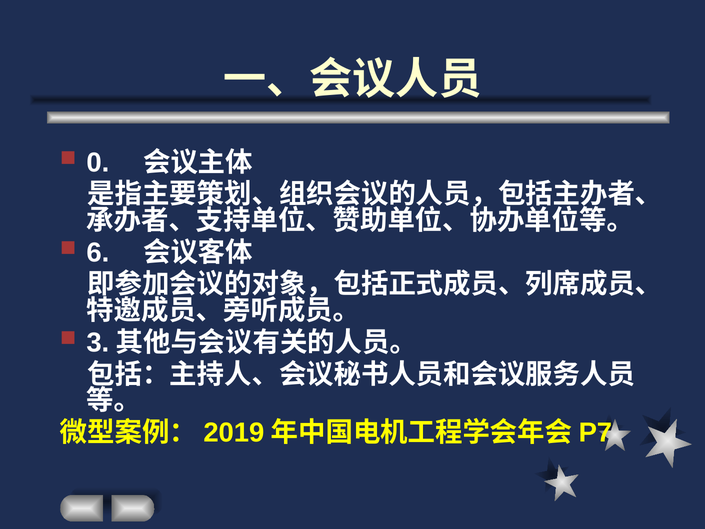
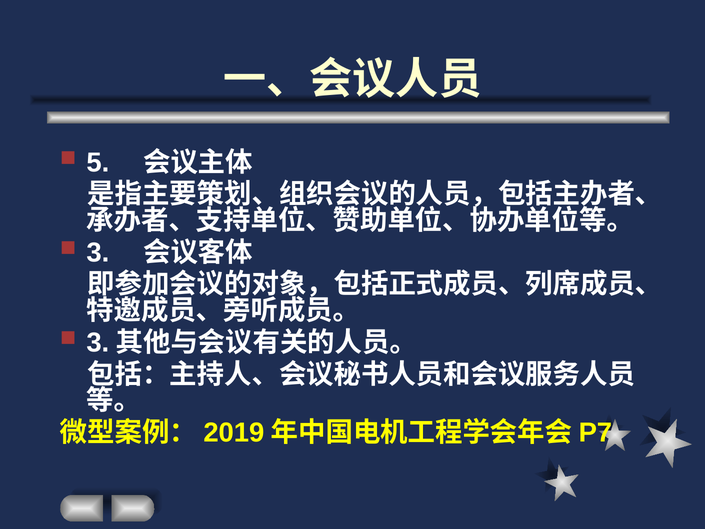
0: 0 -> 5
6 at (98, 252): 6 -> 3
